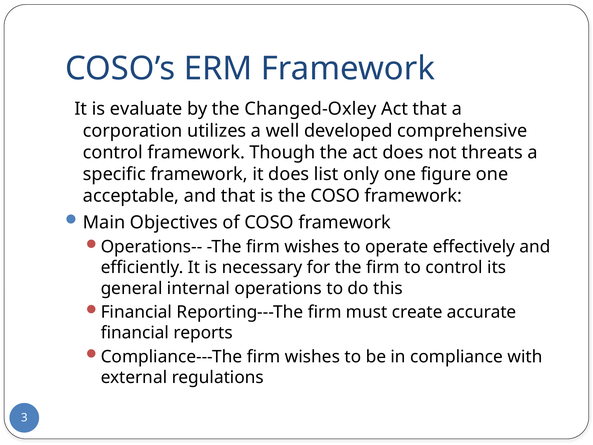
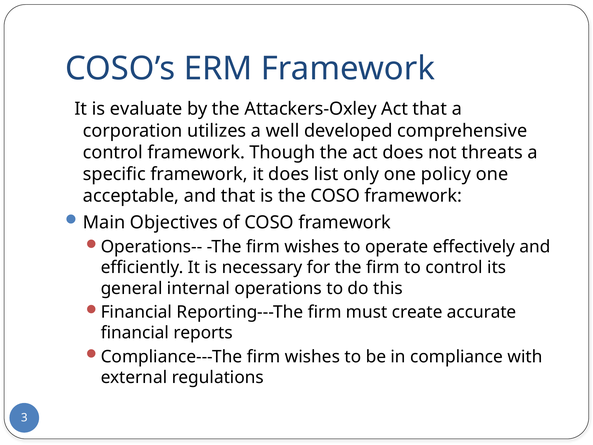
Changed-Oxley: Changed-Oxley -> Attackers-Oxley
figure: figure -> policy
